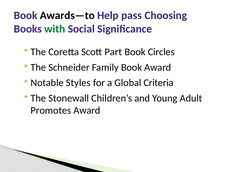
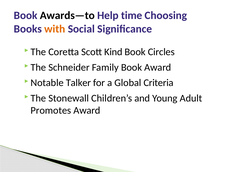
pass: pass -> time
with colour: green -> orange
Part: Part -> Kind
Styles: Styles -> Talker
